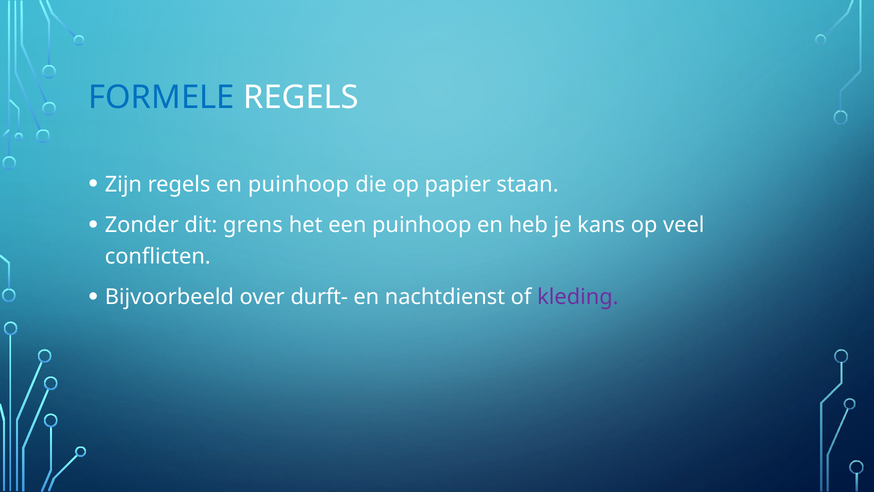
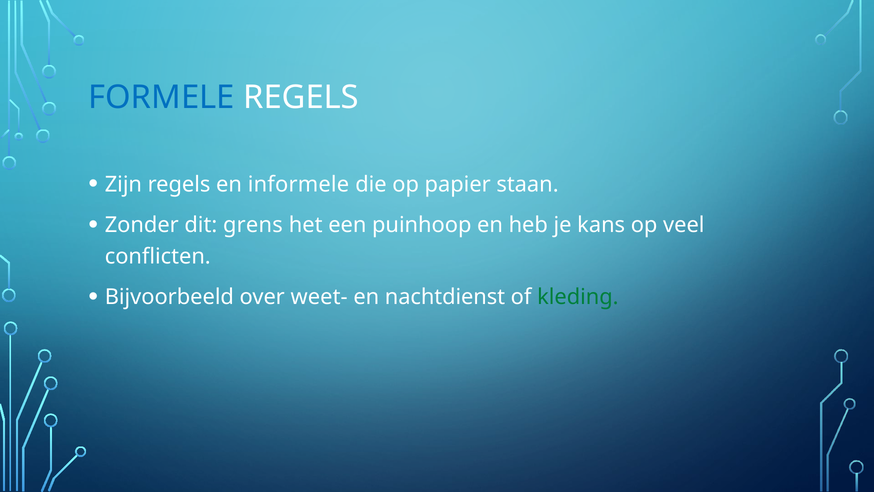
en puinhoop: puinhoop -> informele
durft-: durft- -> weet-
kleding colour: purple -> green
